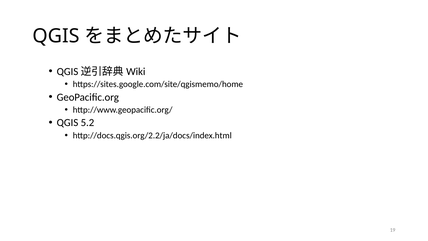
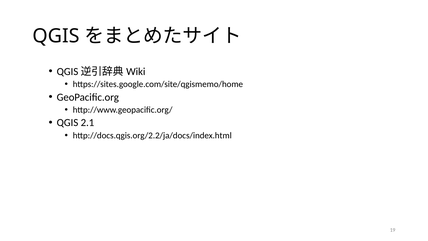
5.2: 5.2 -> 2.1
